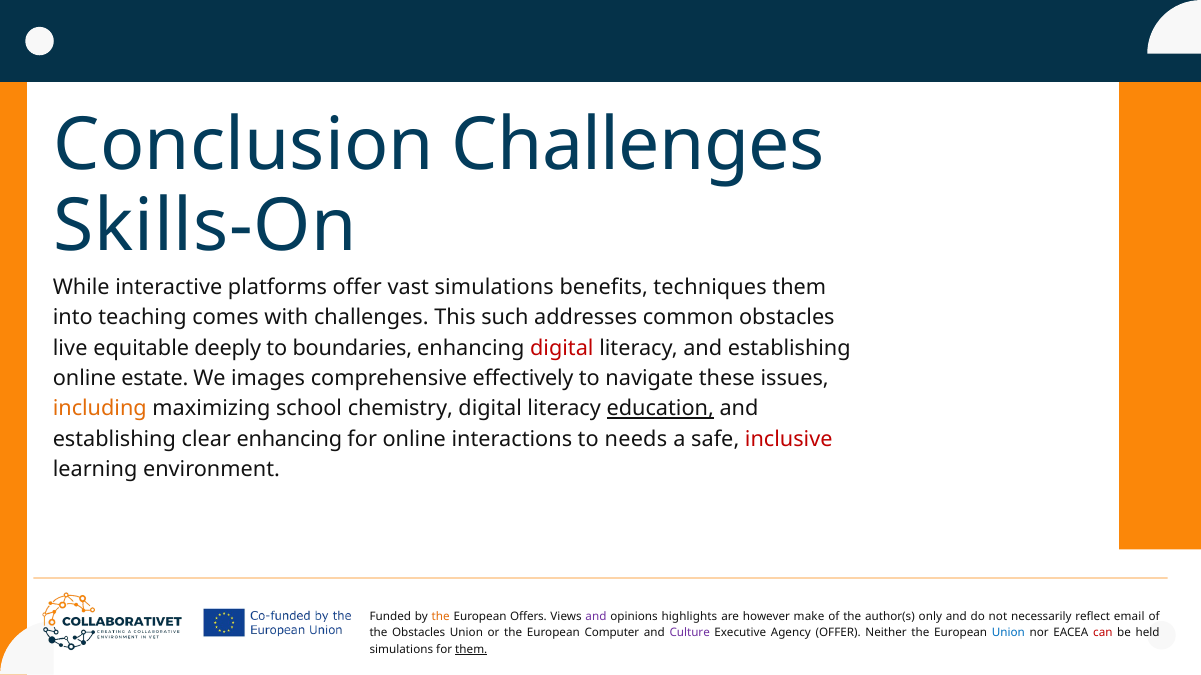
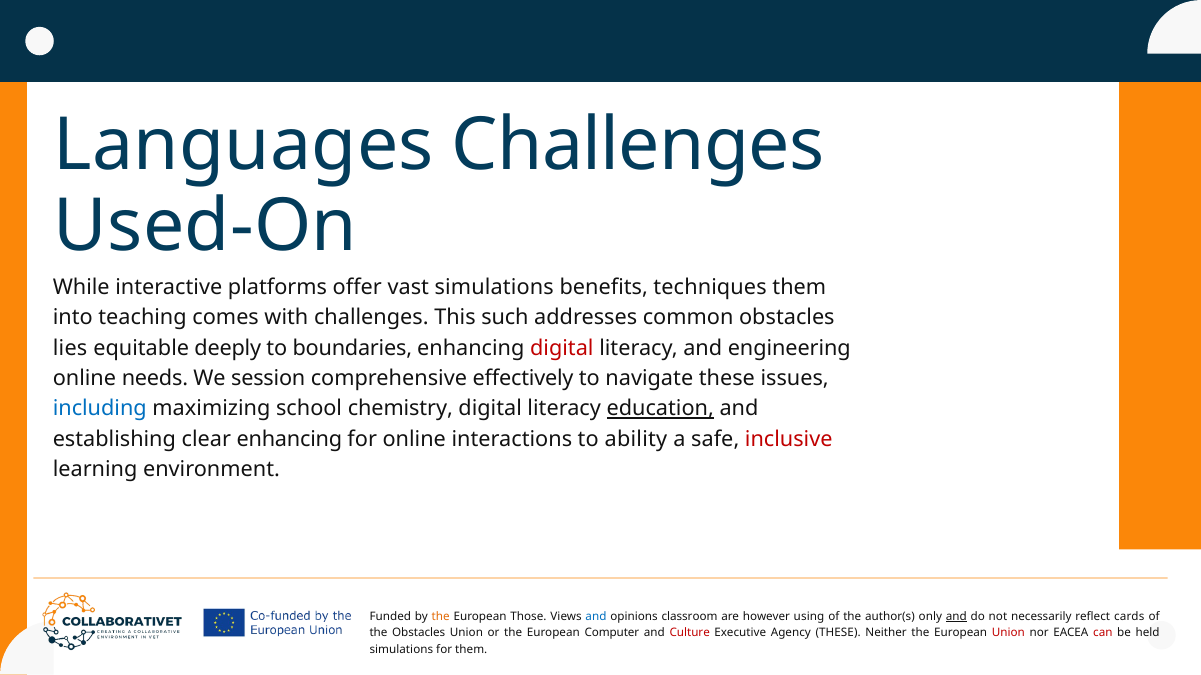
Conclusion: Conclusion -> Languages
Skills-On: Skills-On -> Used-On
live: live -> lies
literacy and establishing: establishing -> engineering
estate: estate -> needs
images: images -> session
including colour: orange -> blue
needs: needs -> ability
Offers: Offers -> Those
and at (596, 617) colour: purple -> blue
highlights: highlights -> classroom
make: make -> using
and at (956, 617) underline: none -> present
email: email -> cards
Culture colour: purple -> red
Agency OFFER: OFFER -> THESE
Union at (1008, 634) colour: blue -> red
them at (471, 650) underline: present -> none
